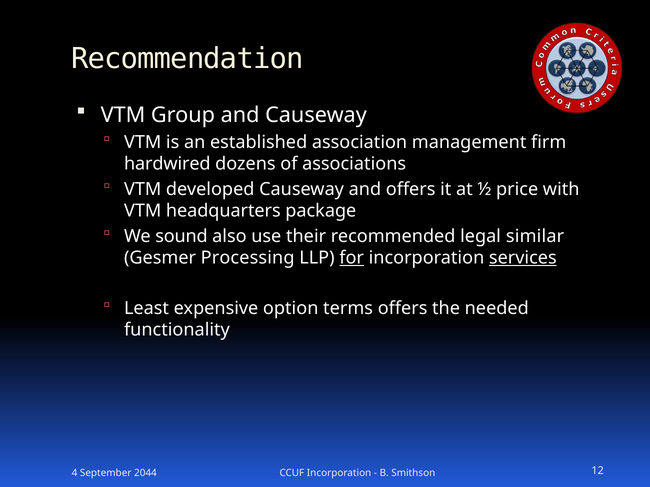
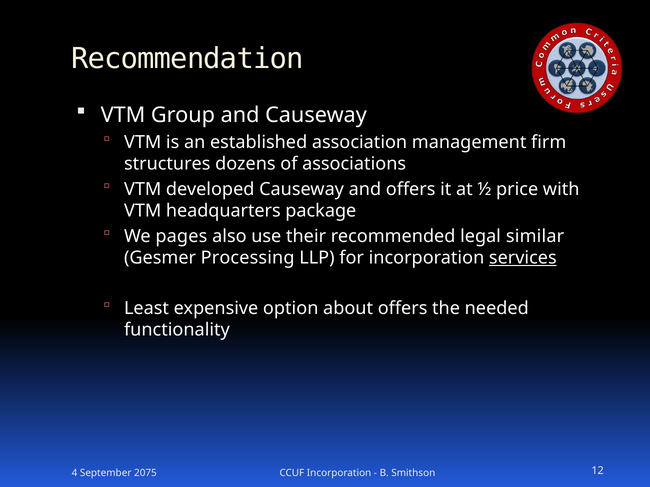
hardwired: hardwired -> structures
sound: sound -> pages
for underline: present -> none
terms: terms -> about
2044: 2044 -> 2075
